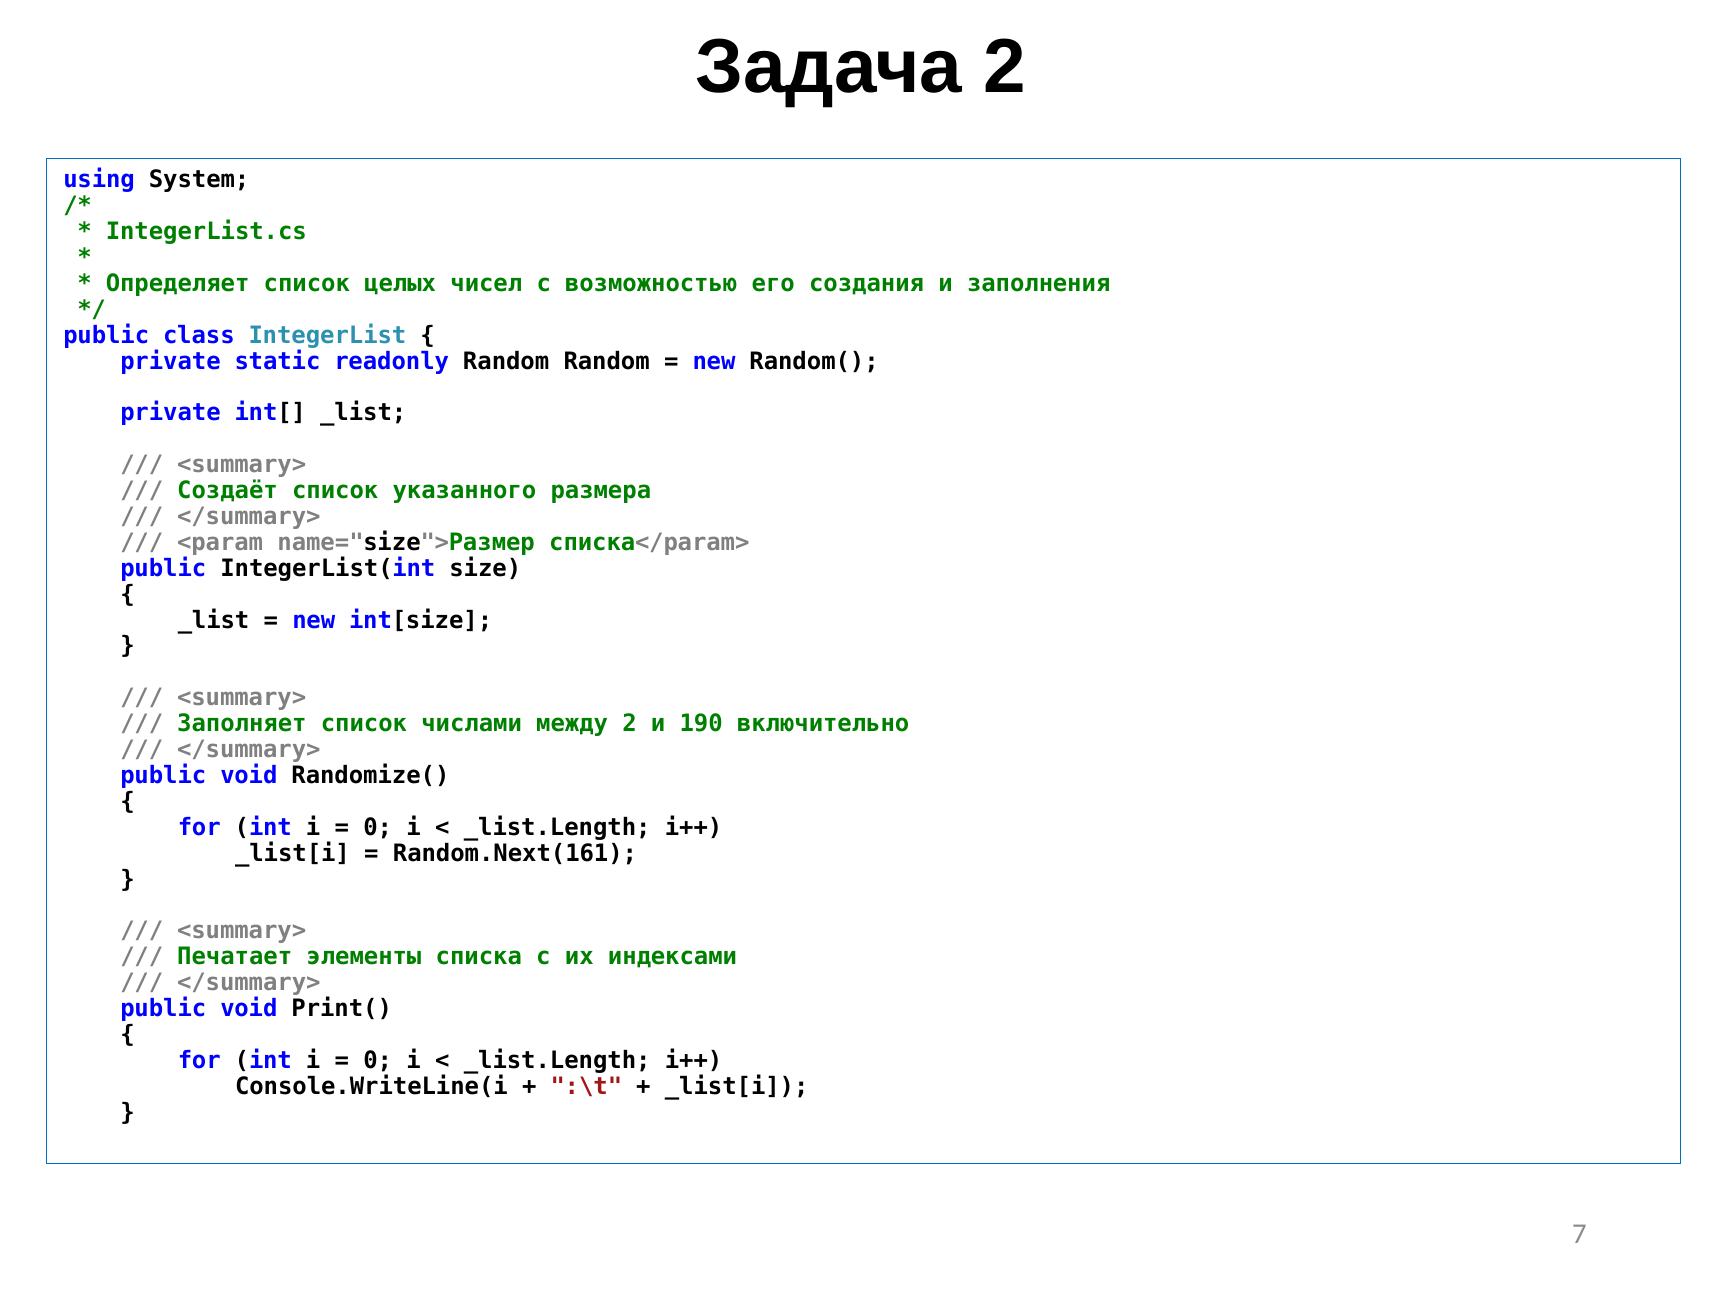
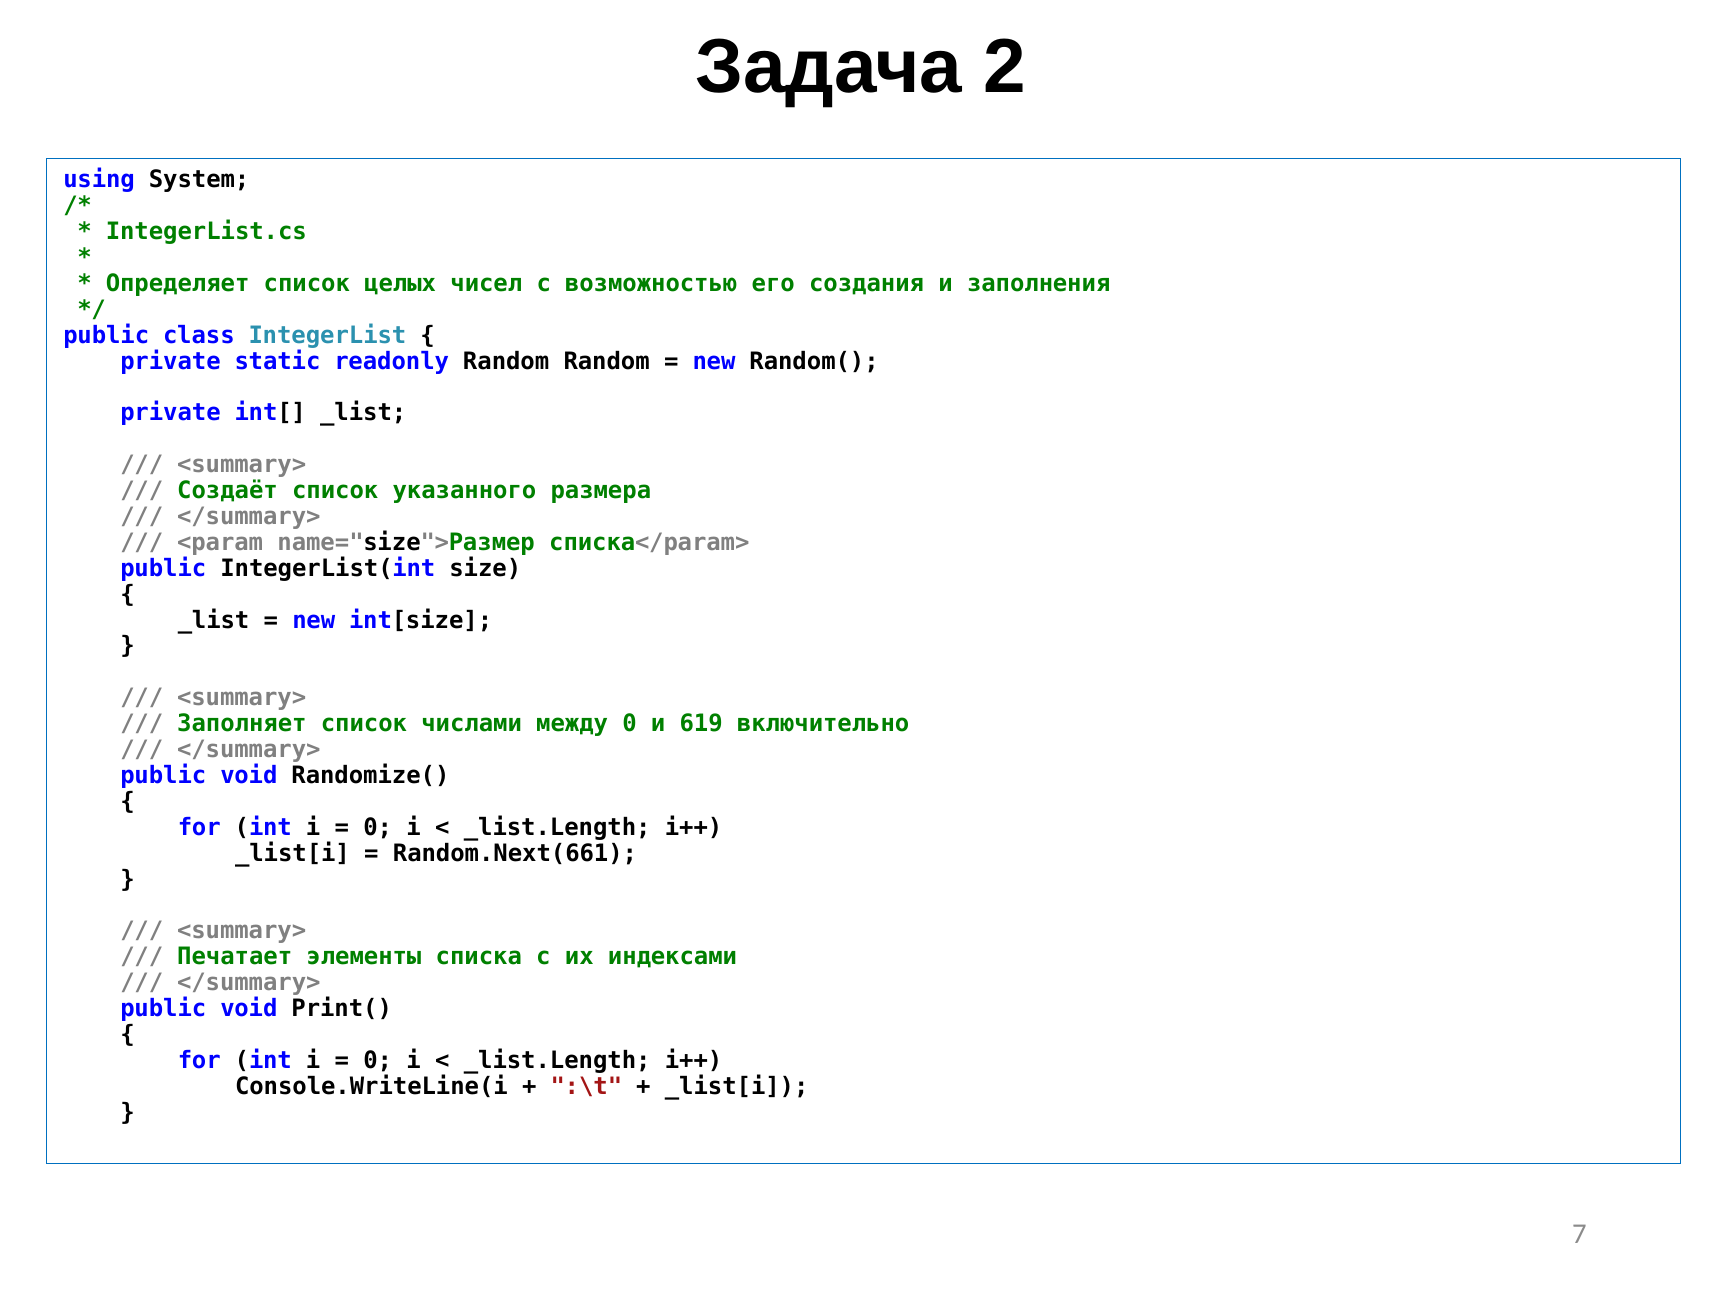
между 2: 2 -> 0
190: 190 -> 619
Random.Next(161: Random.Next(161 -> Random.Next(661
